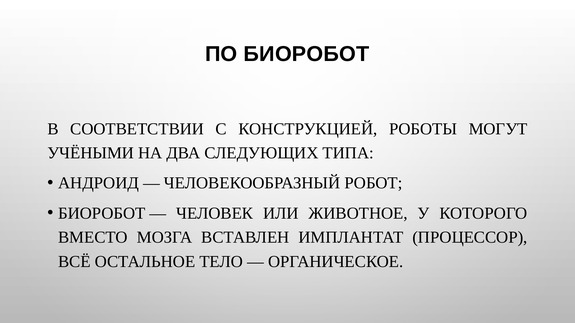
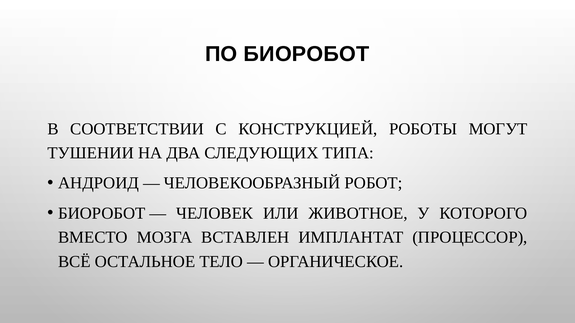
УЧЁНЫМИ: УЧЁНЫМИ -> ТУШЕНИИ
